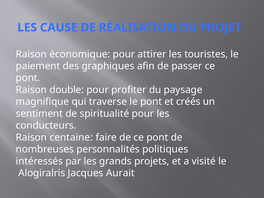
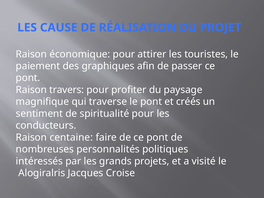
double: double -> travers
Aurait: Aurait -> Croise
